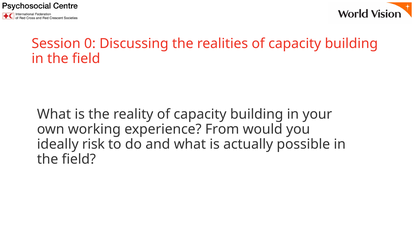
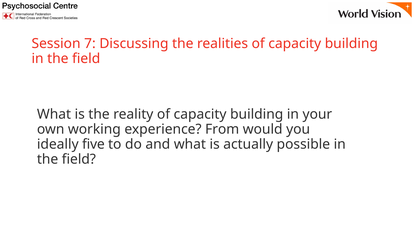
0: 0 -> 7
risk: risk -> five
